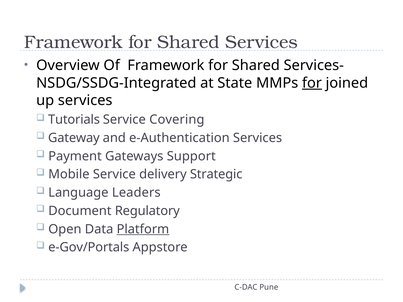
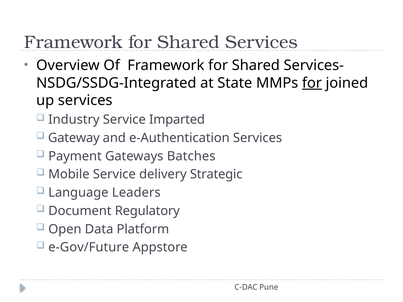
Tutorials: Tutorials -> Industry
Covering: Covering -> Imparted
Support: Support -> Batches
Platform underline: present -> none
e-Gov/Portals: e-Gov/Portals -> e-Gov/Future
